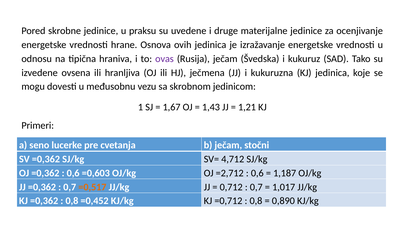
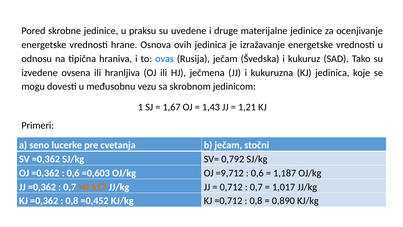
ovas colour: purple -> blue
4,712: 4,712 -> 0,792
=2,712: =2,712 -> =9,712
